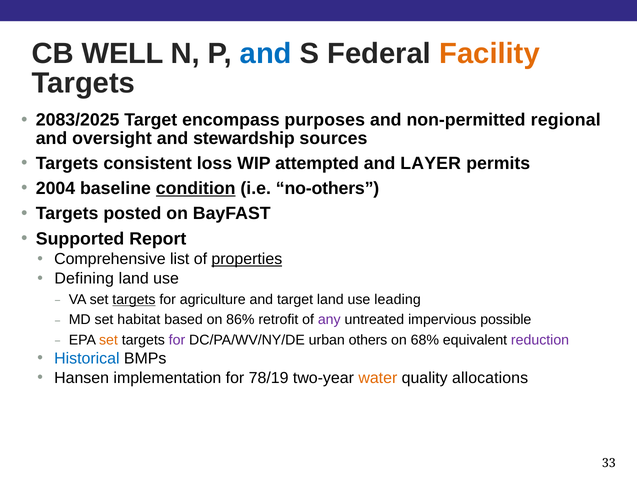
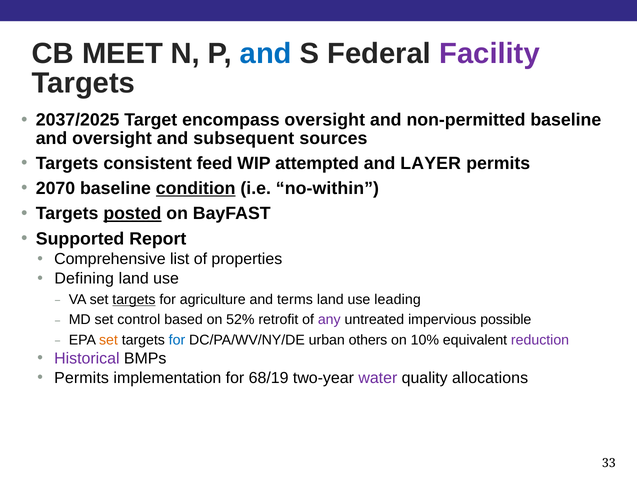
WELL: WELL -> MEET
Facility colour: orange -> purple
2083/2025: 2083/2025 -> 2037/2025
encompass purposes: purposes -> oversight
non-permitted regional: regional -> baseline
stewardship: stewardship -> subsequent
loss: loss -> feed
2004: 2004 -> 2070
no-others: no-others -> no-within
posted underline: none -> present
properties underline: present -> none
and target: target -> terms
habitat: habitat -> control
86%: 86% -> 52%
for at (177, 340) colour: purple -> blue
68%: 68% -> 10%
Historical colour: blue -> purple
Hansen at (82, 378): Hansen -> Permits
78/19: 78/19 -> 68/19
water colour: orange -> purple
